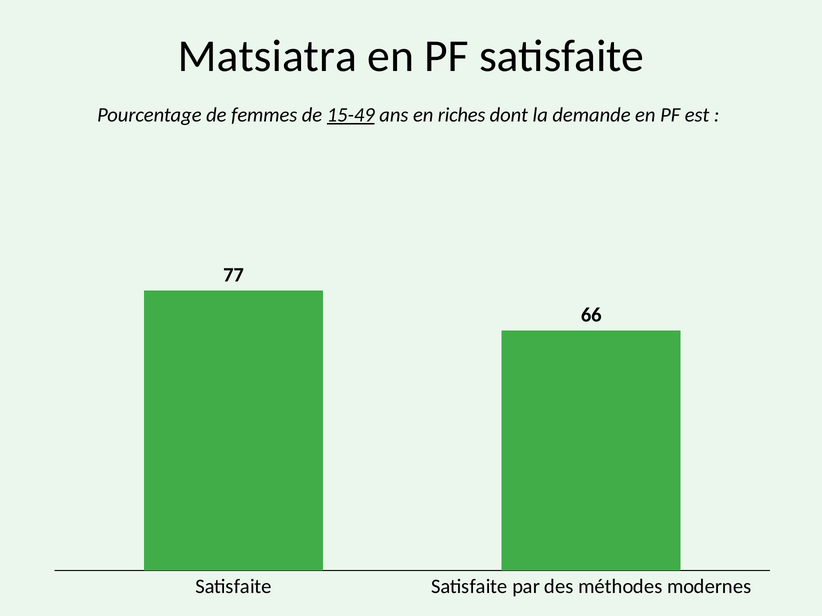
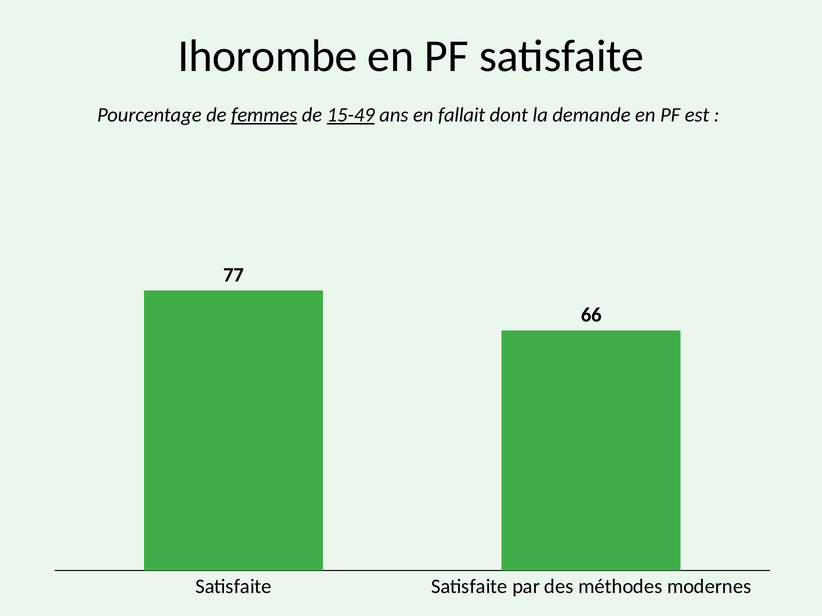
Matsiatra: Matsiatra -> Ihorombe
femmes underline: none -> present
riches: riches -> fallait
